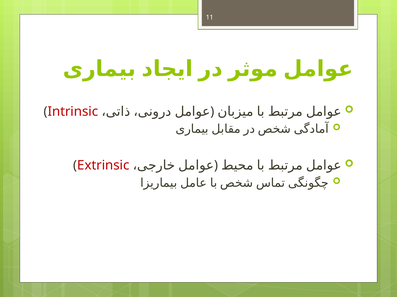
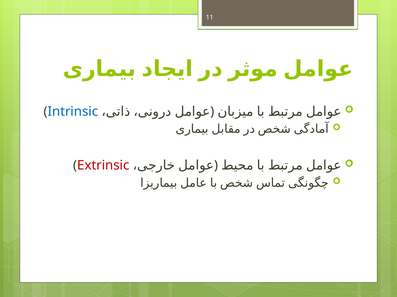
Intrinsic colour: red -> blue
